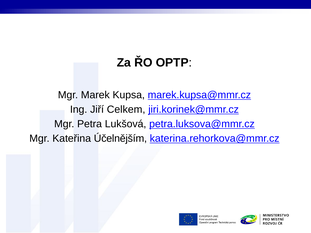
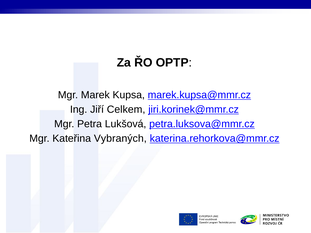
Účelnějším: Účelnějším -> Vybraných
